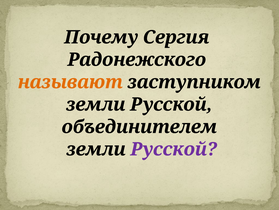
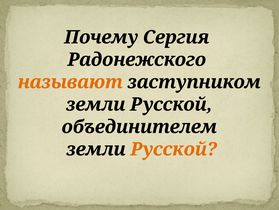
Русской at (174, 149) colour: purple -> orange
